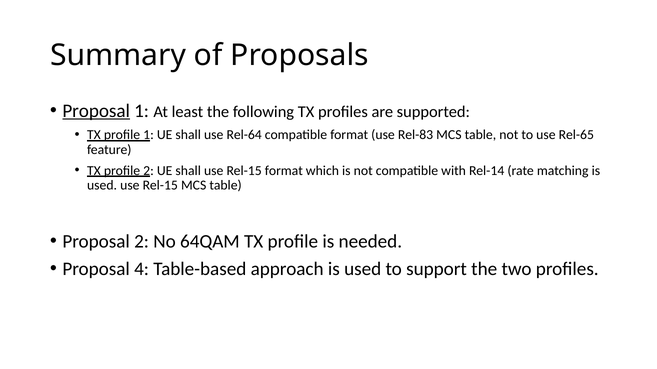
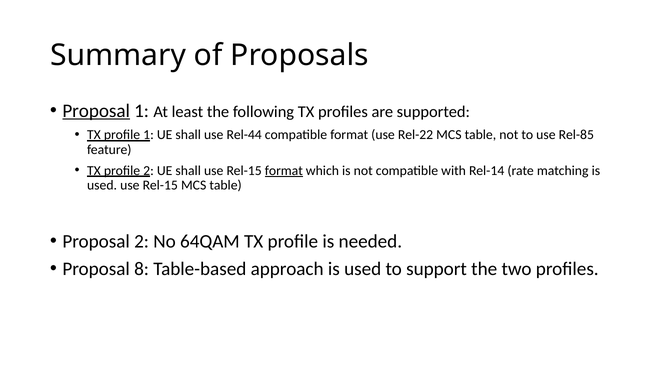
Rel-64: Rel-64 -> Rel-44
Rel-83: Rel-83 -> Rel-22
Rel-65: Rel-65 -> Rel-85
format at (284, 171) underline: none -> present
4: 4 -> 8
